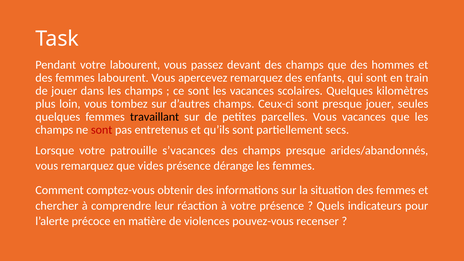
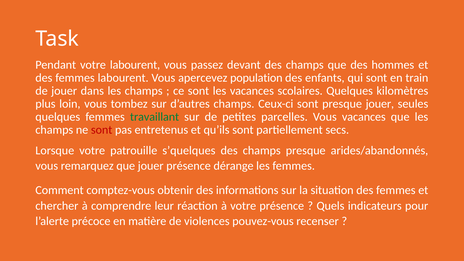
apercevez remarquez: remarquez -> population
travaillant colour: black -> green
s’vacances: s’vacances -> s’quelques
que vides: vides -> jouer
